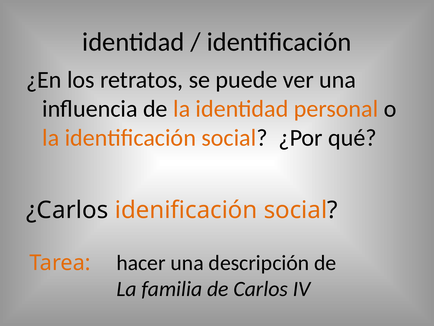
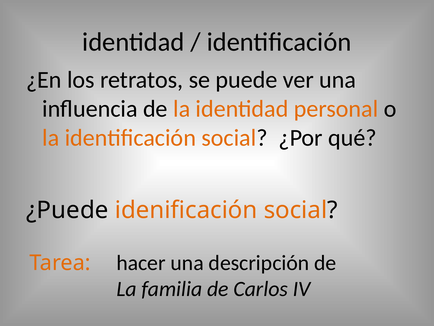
¿Carlos: ¿Carlos -> ¿Puede
